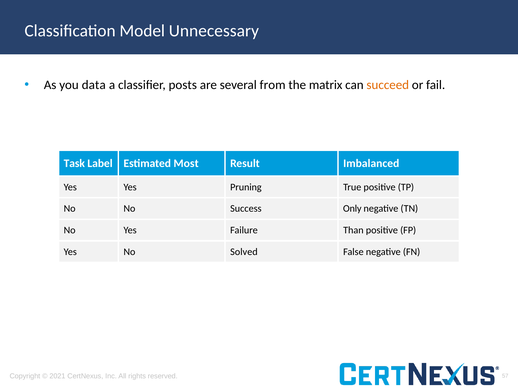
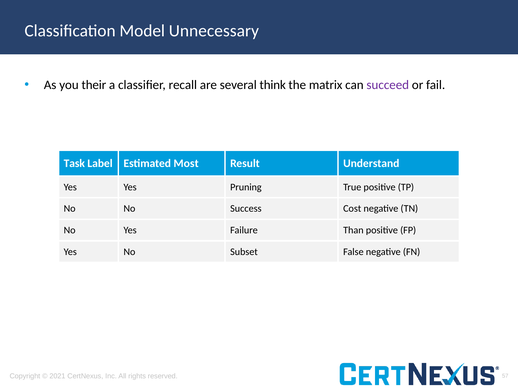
data: data -> their
posts: posts -> recall
from: from -> think
succeed colour: orange -> purple
Imbalanced: Imbalanced -> Understand
Only: Only -> Cost
Solved: Solved -> Subset
